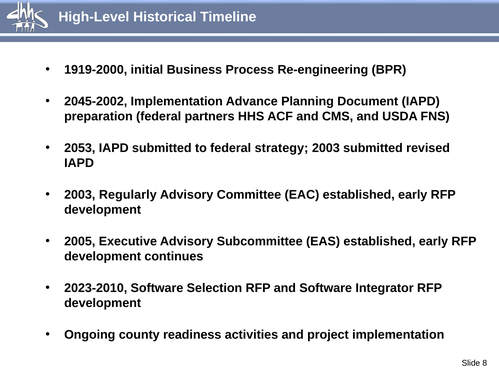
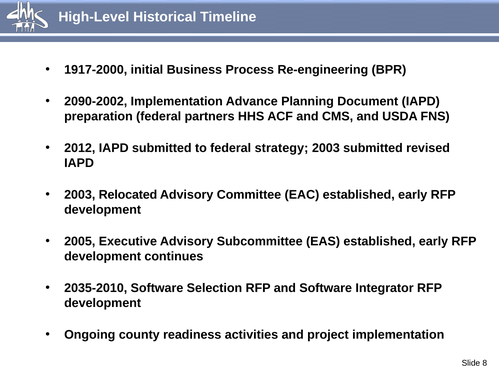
1919-2000: 1919-2000 -> 1917-2000
2045-2002: 2045-2002 -> 2090-2002
2053: 2053 -> 2012
Regularly: Regularly -> Relocated
2023-2010: 2023-2010 -> 2035-2010
